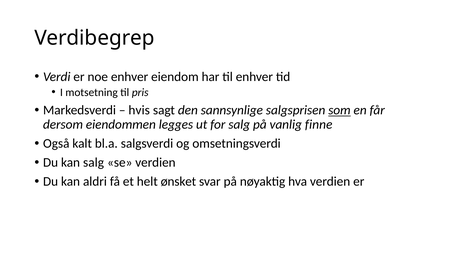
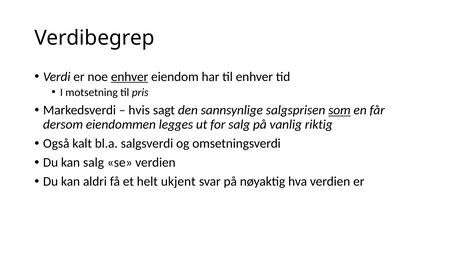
enhver at (130, 77) underline: none -> present
finne: finne -> riktig
ønsket: ønsket -> ukjent
